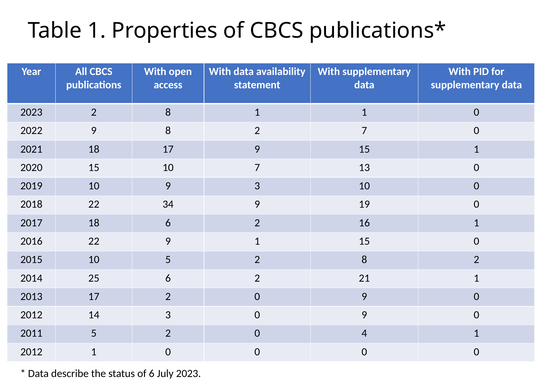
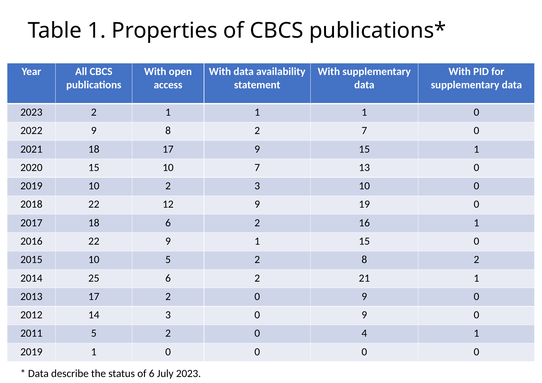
2023 2 8: 8 -> 1
10 9: 9 -> 2
34: 34 -> 12
2012 at (31, 352): 2012 -> 2019
